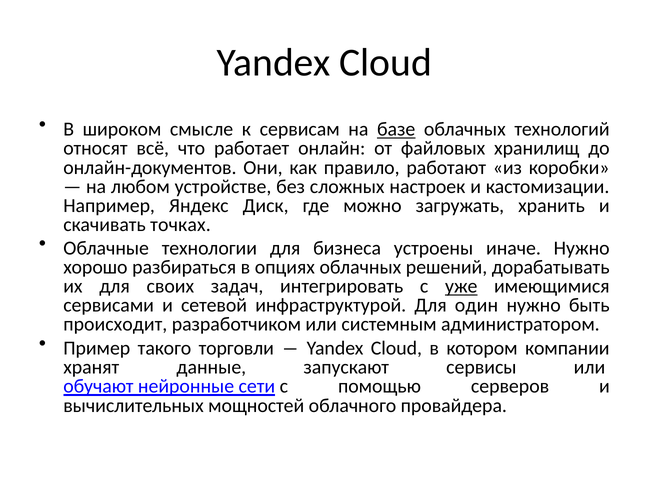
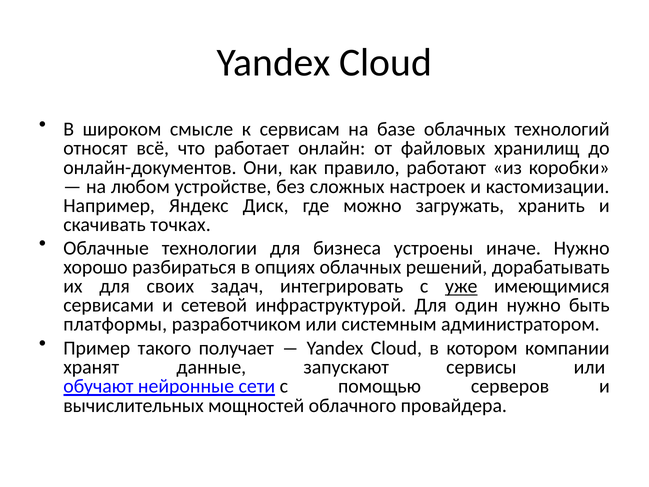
базе underline: present -> none
происходит: происходит -> платформы
торговли: торговли -> получает
